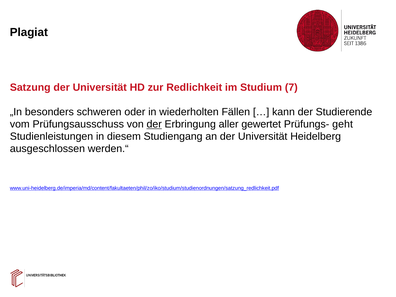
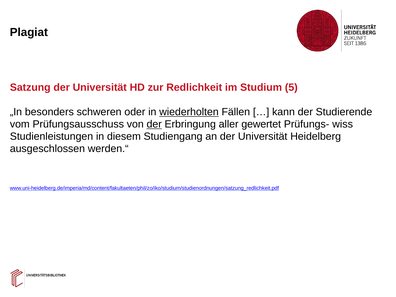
7: 7 -> 5
wiederholten underline: none -> present
geht: geht -> wiss
